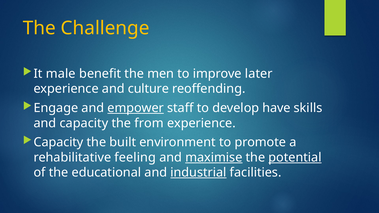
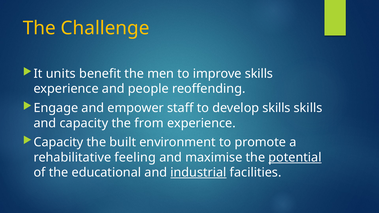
male: male -> units
improve later: later -> skills
culture: culture -> people
empower underline: present -> none
develop have: have -> skills
maximise underline: present -> none
